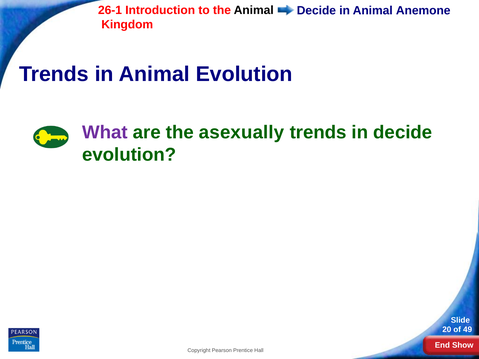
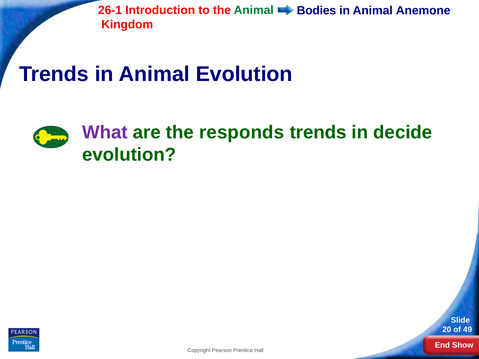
Animal at (254, 10) colour: black -> green
Decide at (316, 10): Decide -> Bodies
asexually: asexually -> responds
